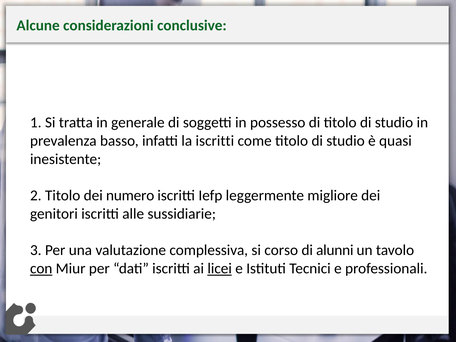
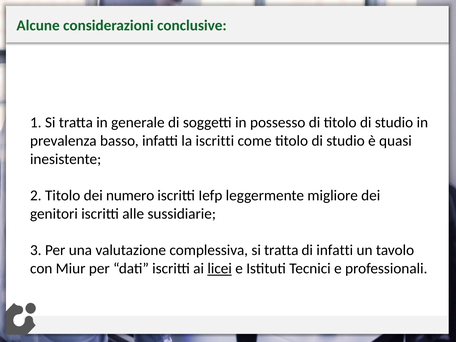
complessiva si corso: corso -> tratta
di alunni: alunni -> infatti
con underline: present -> none
